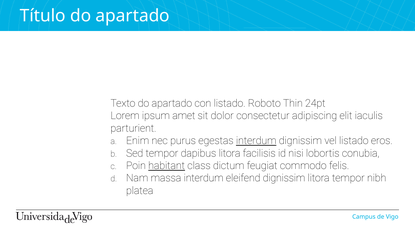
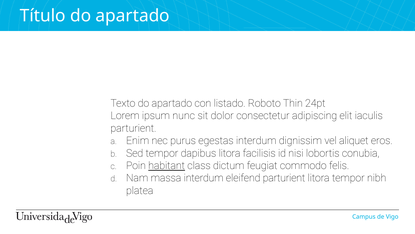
amet: amet -> nunc
interdum at (256, 140) underline: present -> none
vel listado: listado -> aliquet
eleifend dignissim: dignissim -> parturient
